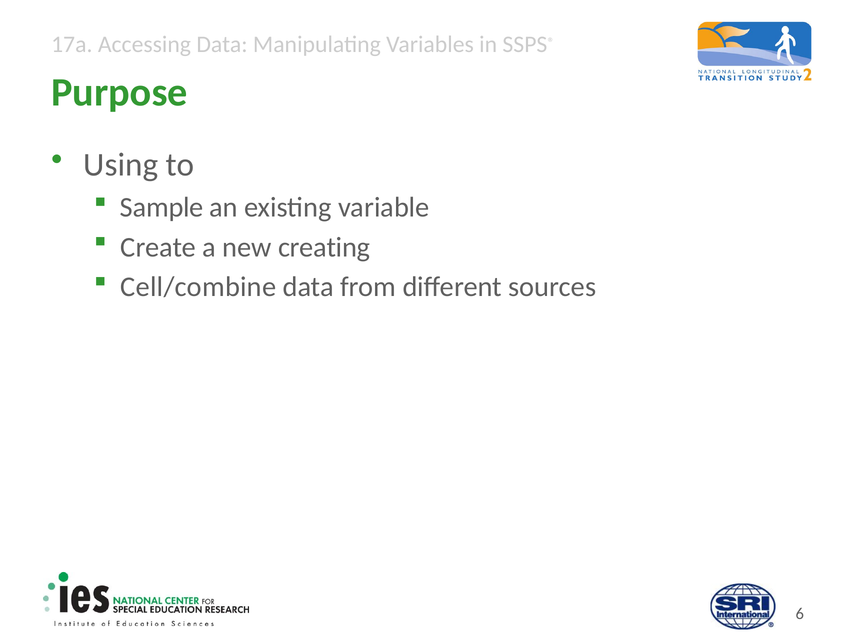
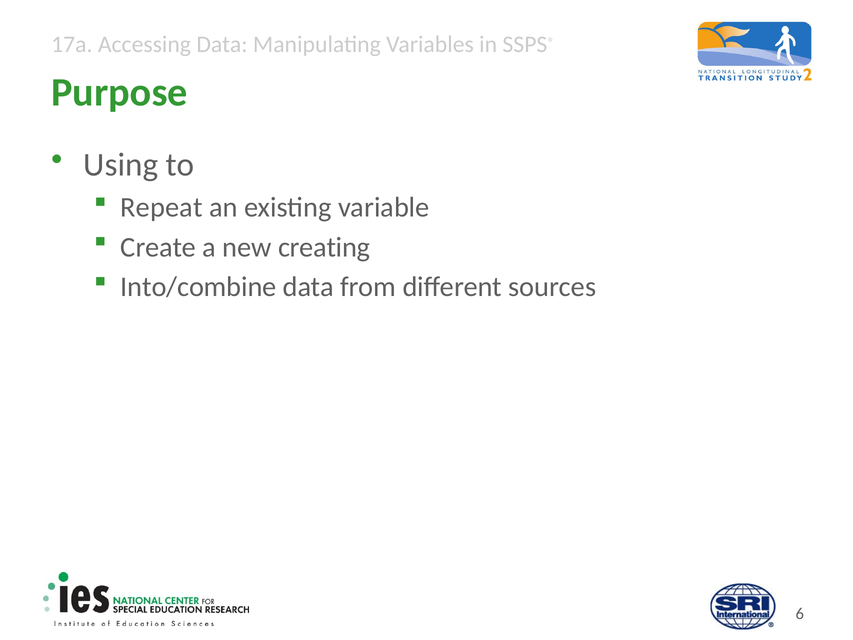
Sample: Sample -> Repeat
Cell/combine: Cell/combine -> Into/combine
